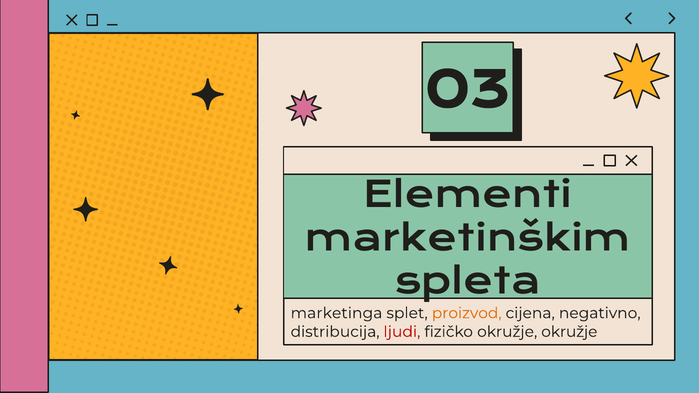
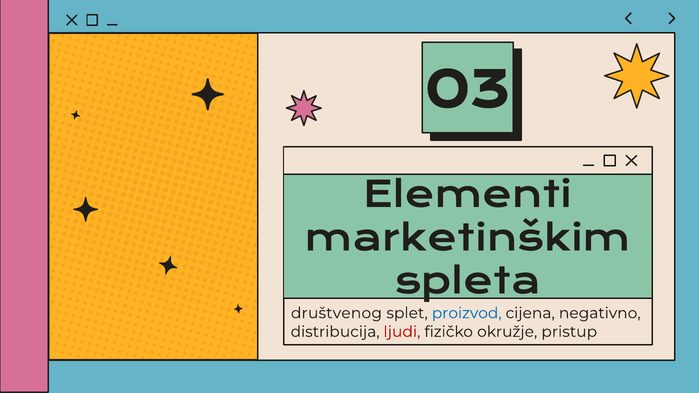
marketinga: marketinga -> društvenog
proizvod colour: orange -> blue
okružje okružje: okružje -> pristup
